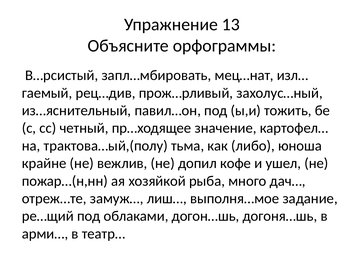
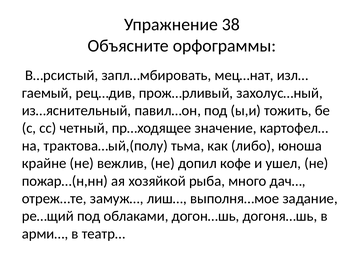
13: 13 -> 38
